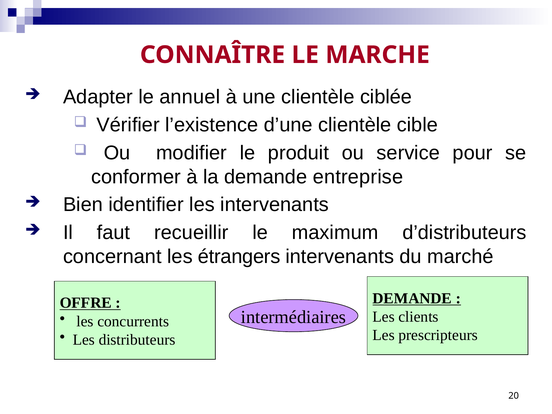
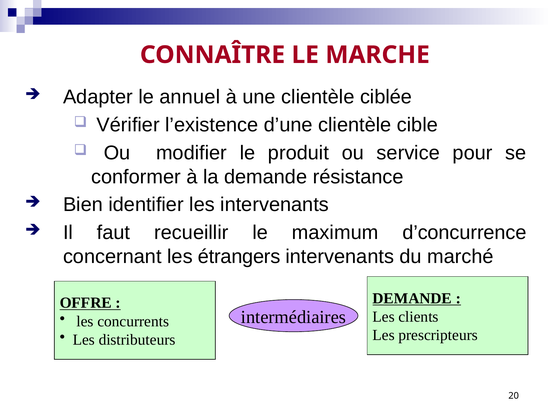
entreprise: entreprise -> résistance
d’distributeurs: d’distributeurs -> d’concurrence
